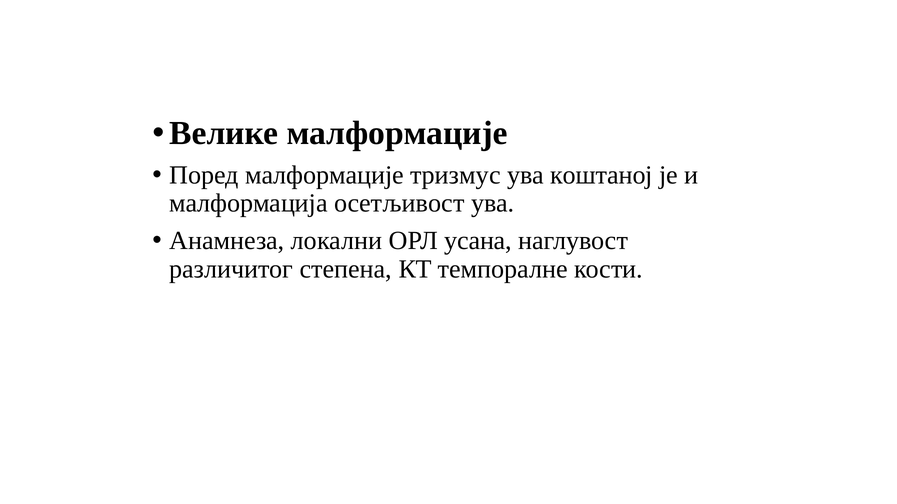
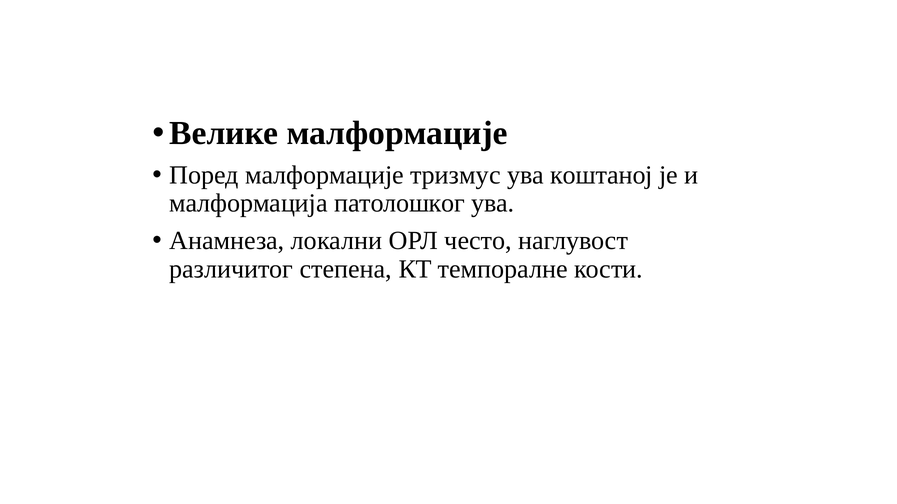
осетљивост: осетљивост -> патолошког
усана: усана -> често
